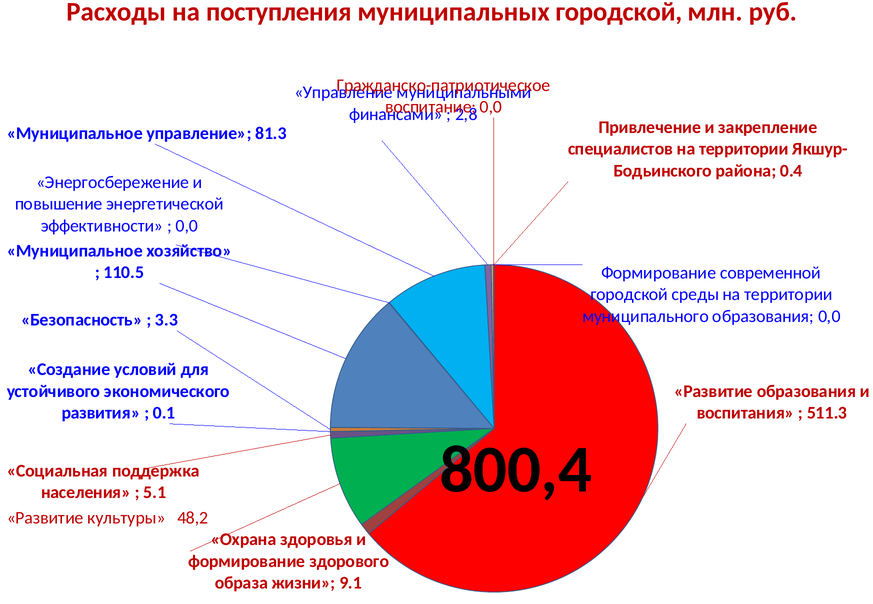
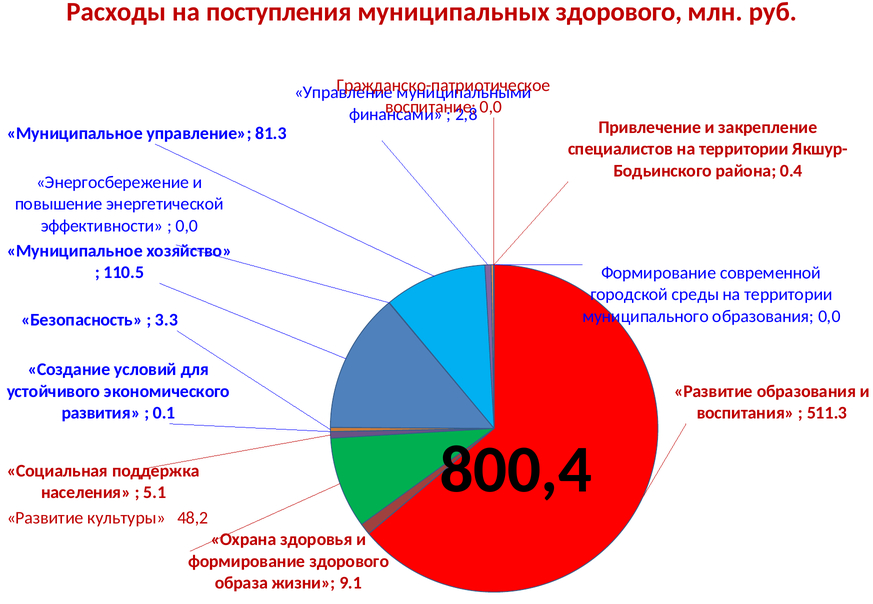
муниципальных городской: городской -> здорового
